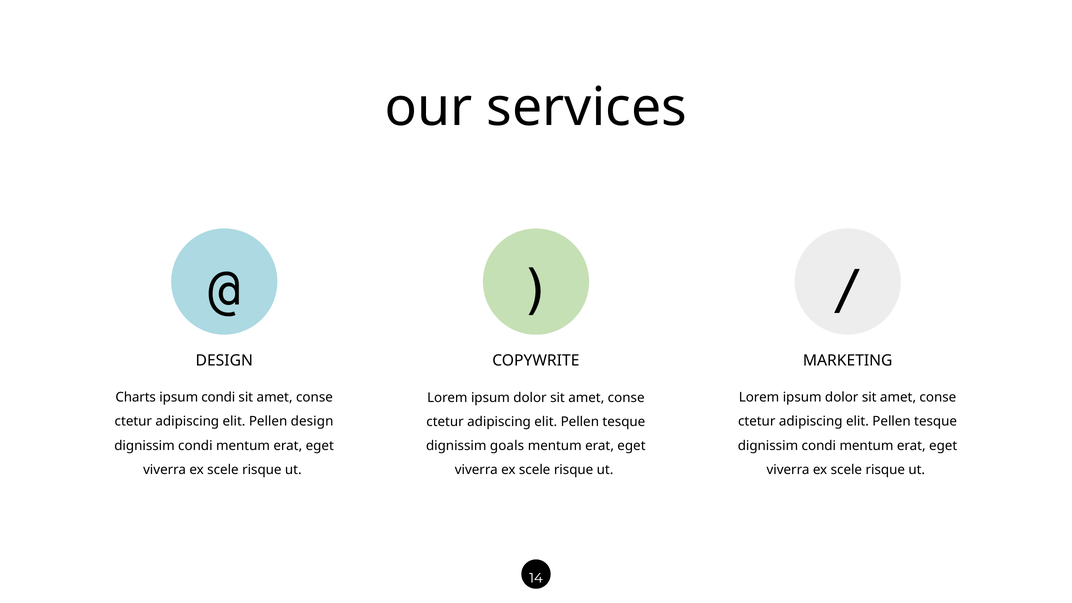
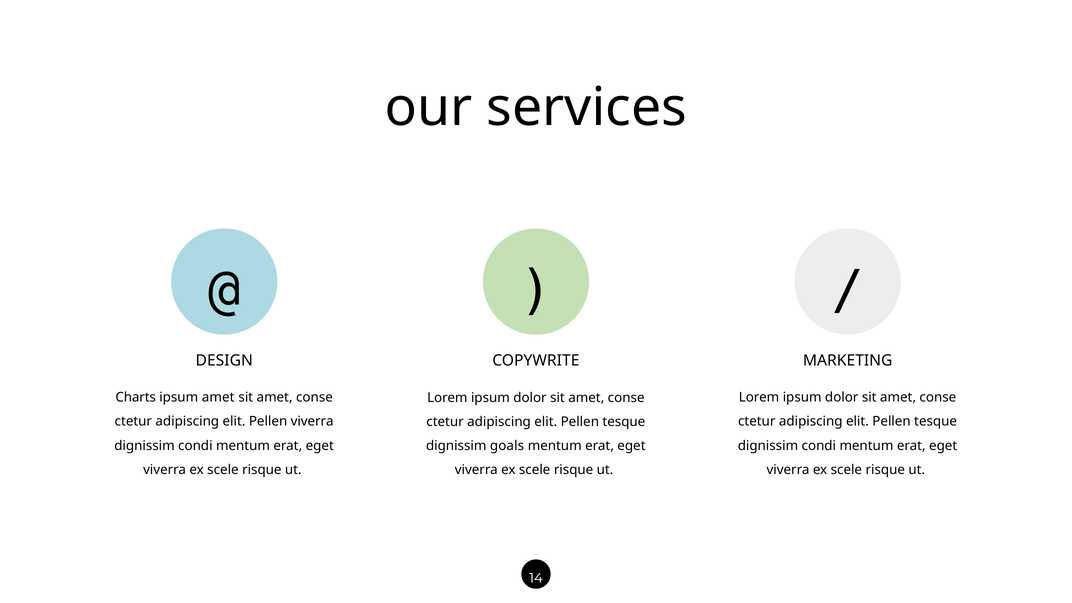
ipsum condi: condi -> amet
Pellen design: design -> viverra
